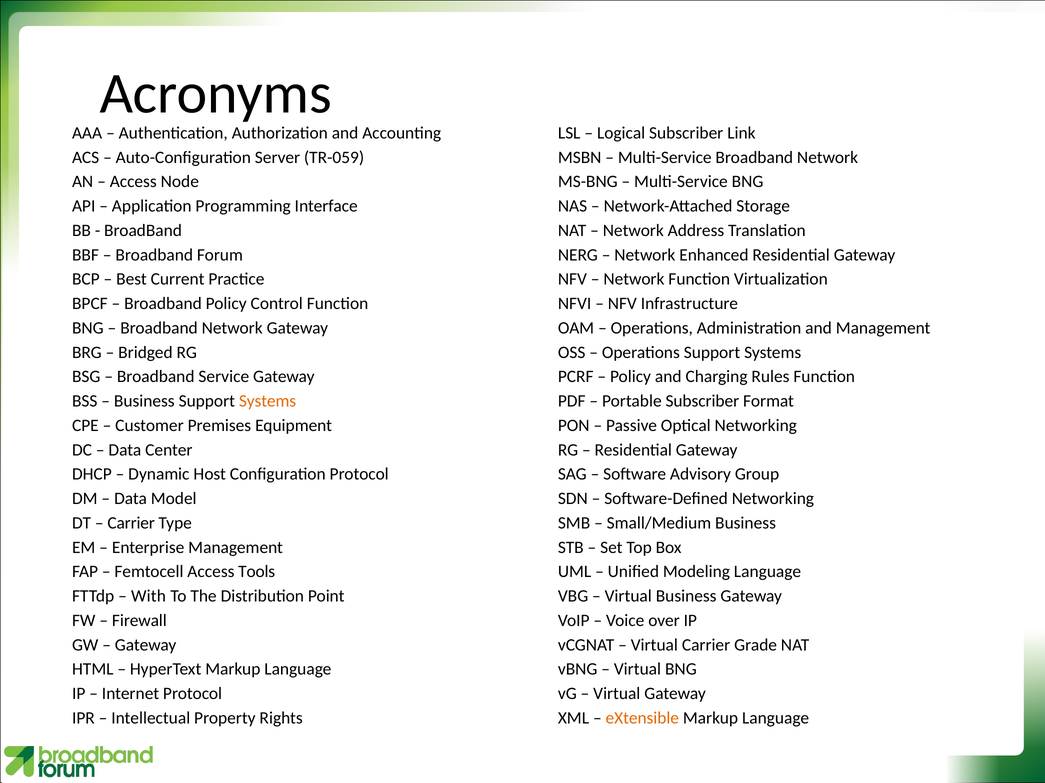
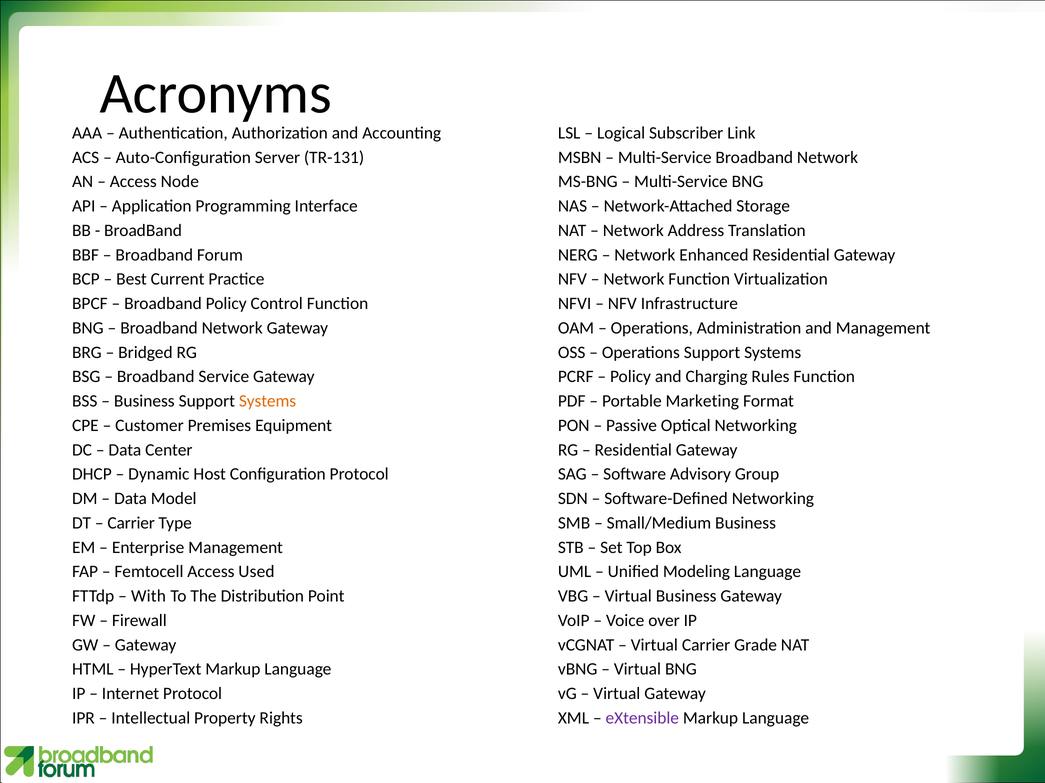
TR-059: TR-059 -> TR-131
Portable Subscriber: Subscriber -> Marketing
Tools: Tools -> Used
eXtensible colour: orange -> purple
